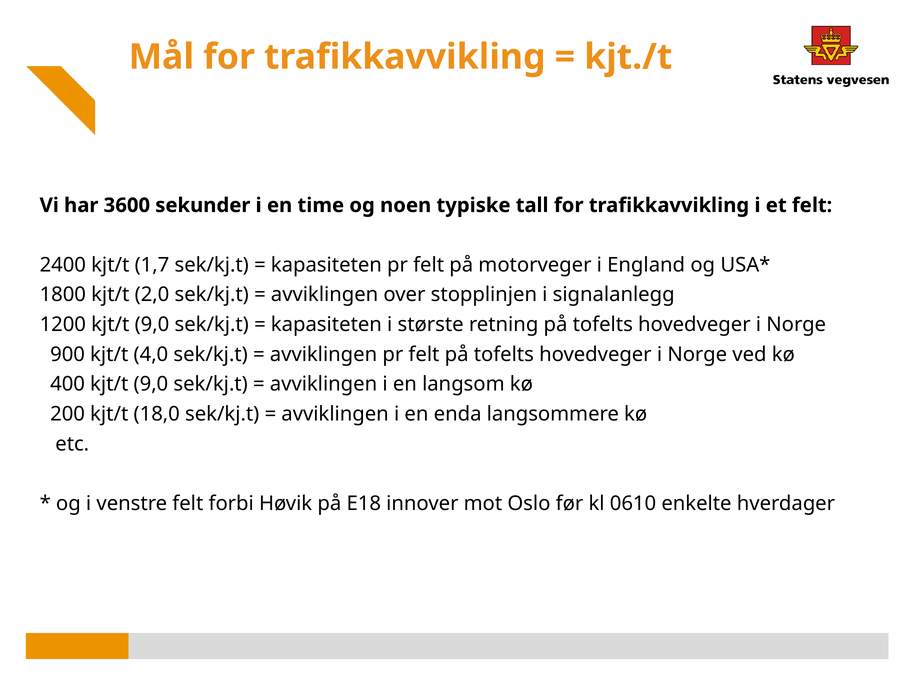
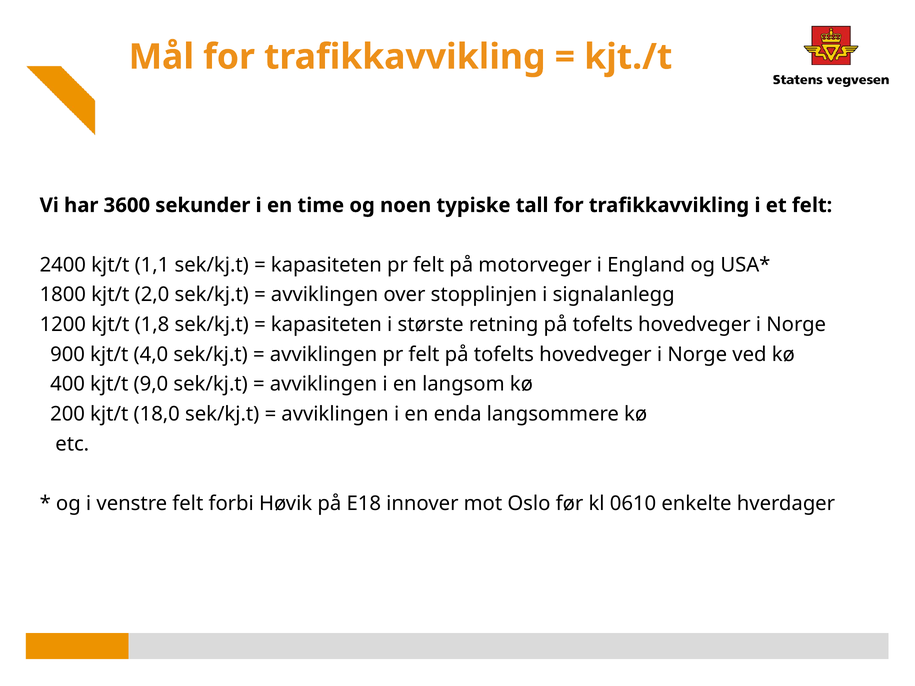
1,7: 1,7 -> 1,1
1200 kjt/t 9,0: 9,0 -> 1,8
